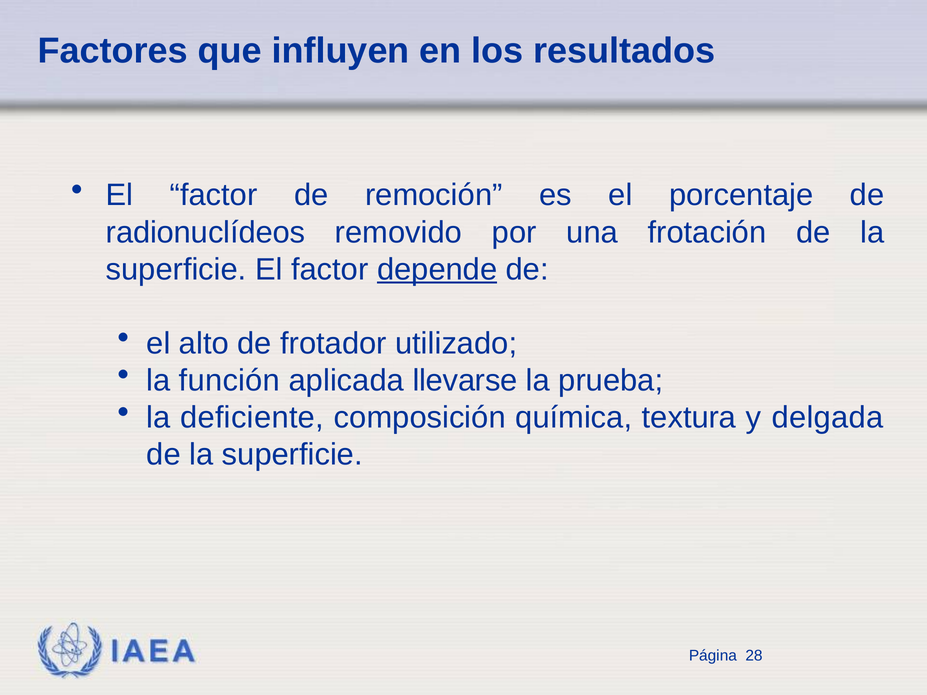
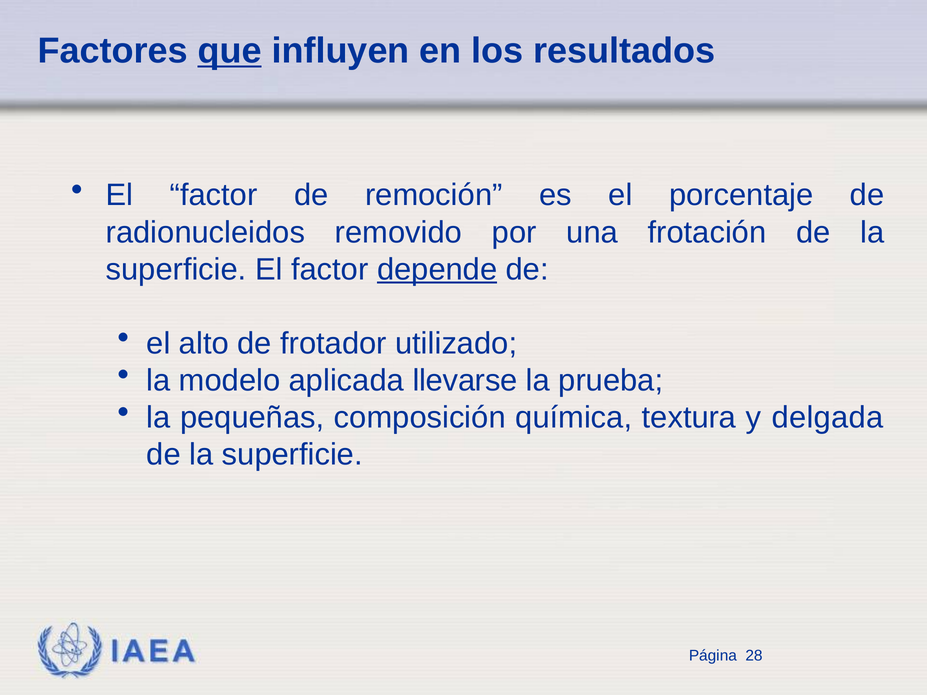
que underline: none -> present
radionuclídeos: radionuclídeos -> radionucleidos
función: función -> modelo
deficiente: deficiente -> pequeñas
